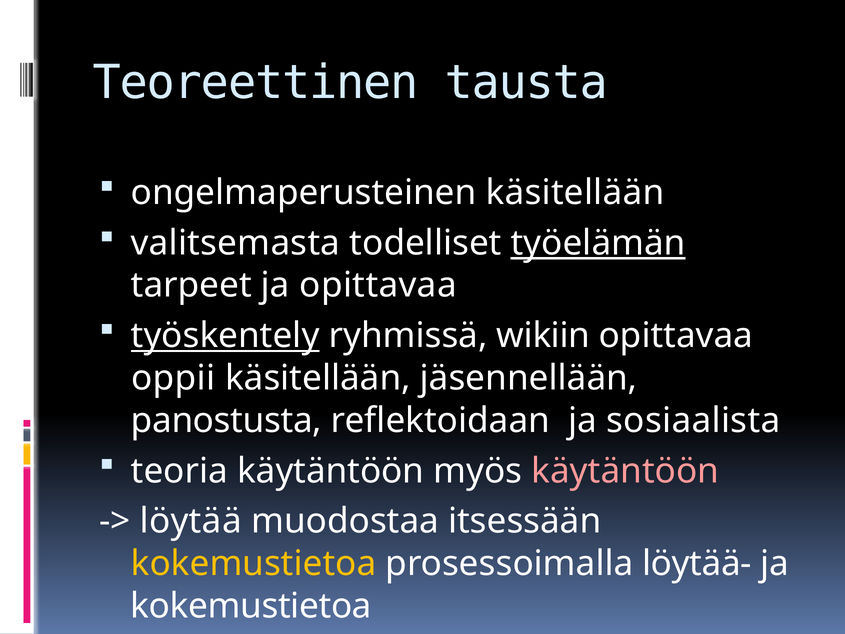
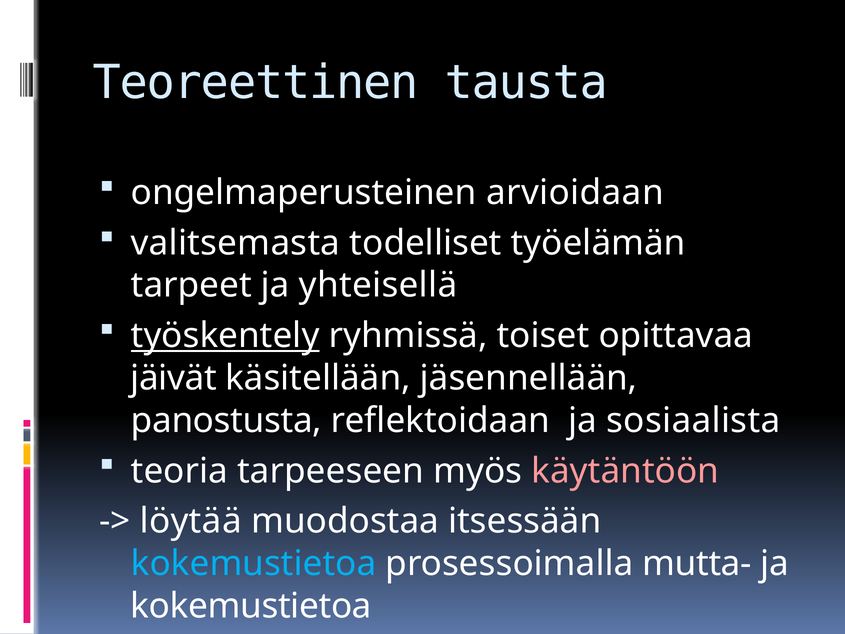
ongelmaperusteinen käsitellään: käsitellään -> arvioidaan
työelämän underline: present -> none
ja opittavaa: opittavaa -> yhteisellä
wikiin: wikiin -> toiset
oppii: oppii -> jäivät
teoria käytäntöön: käytäntöön -> tarpeeseen
kokemustietoa at (254, 563) colour: yellow -> light blue
löytää-: löytää- -> mutta-
